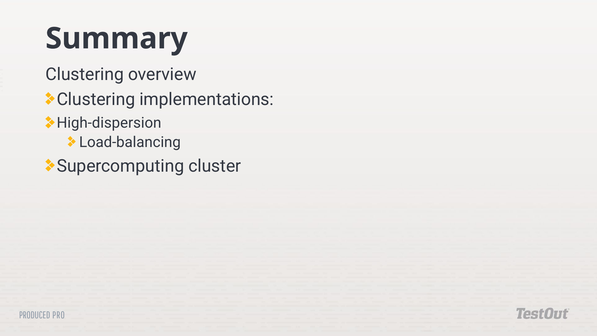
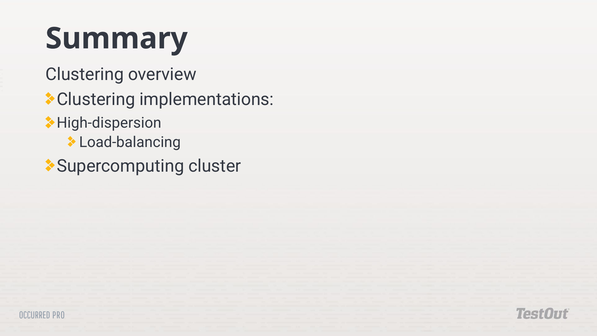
PRODUCED: PRODUCED -> OCCURRED
